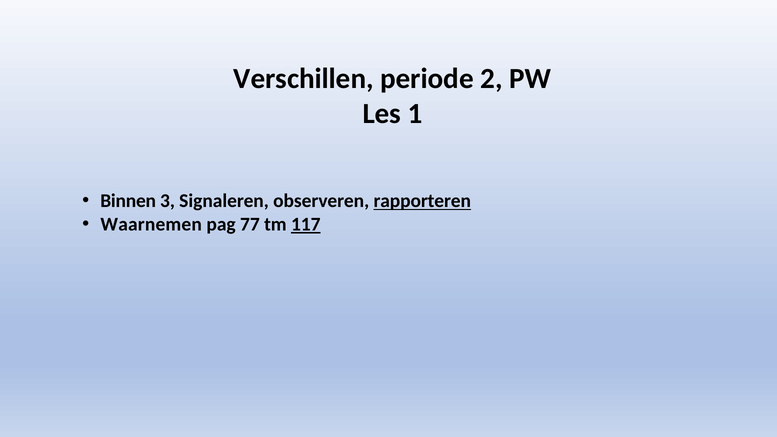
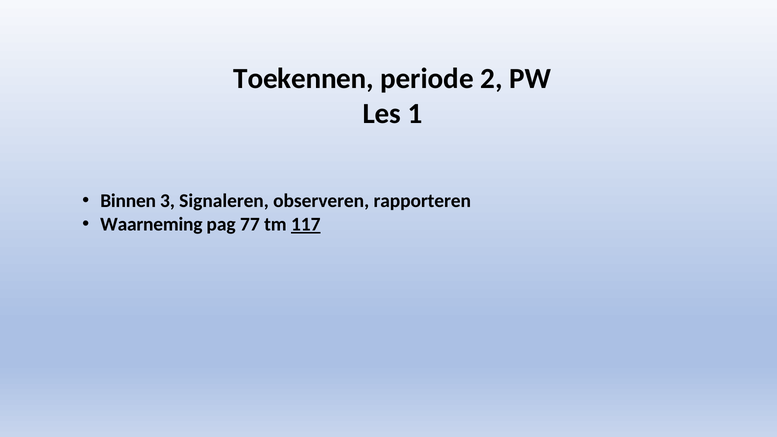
Verschillen: Verschillen -> Toekennen
rapporteren underline: present -> none
Waarnemen: Waarnemen -> Waarneming
